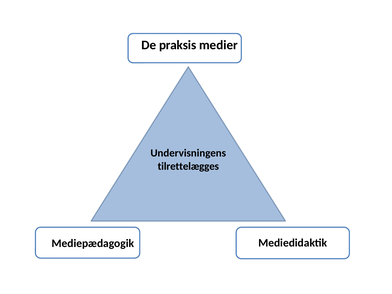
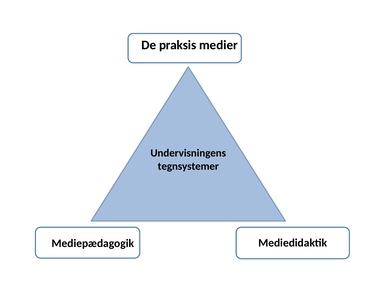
tilrettelægges: tilrettelægges -> tegnsystemer
